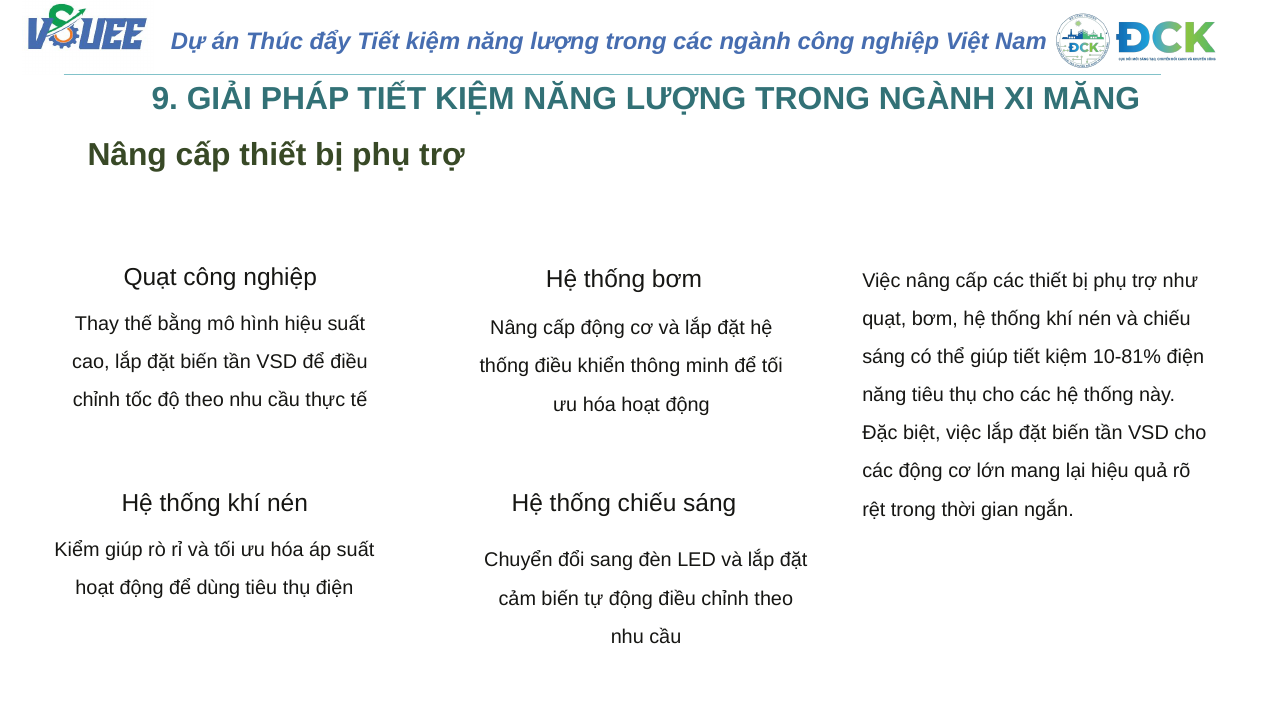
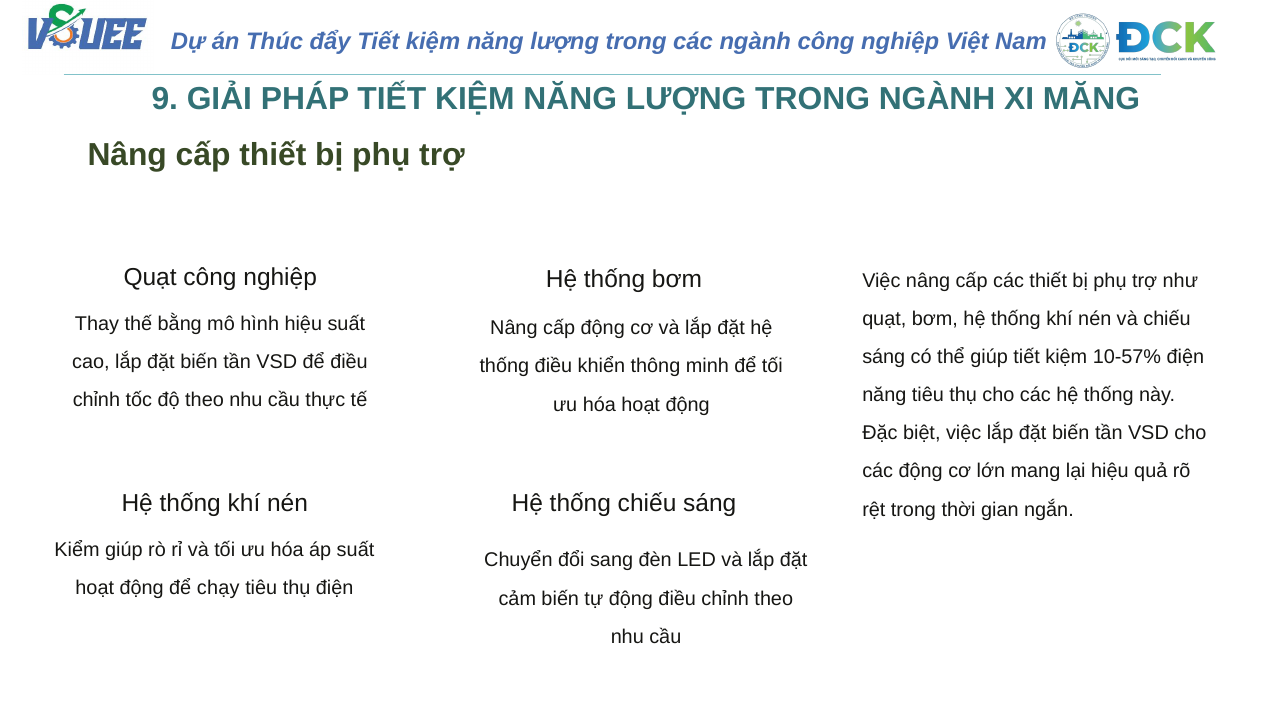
10-81%: 10-81% -> 10-57%
dùng: dùng -> chạy
